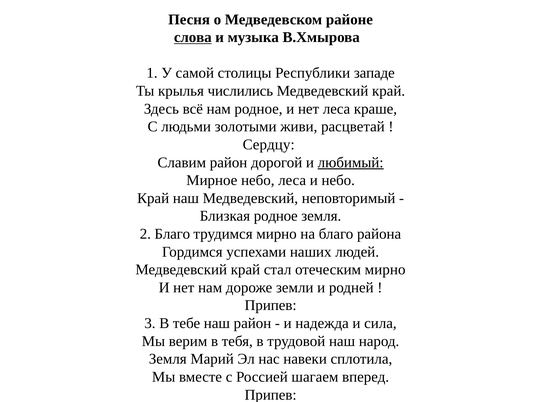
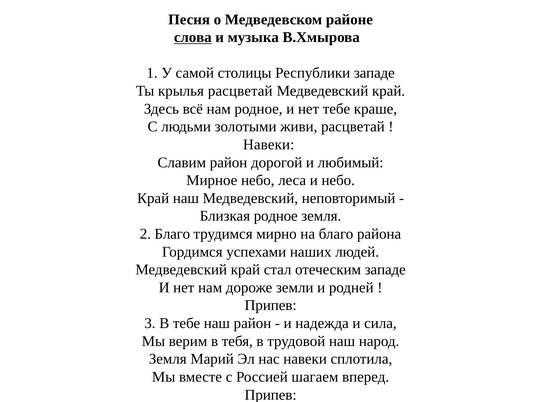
крылья числились: числились -> расцветай
нет леса: леса -> тебе
Сердцу at (269, 145): Сердцу -> Навеки
любимый underline: present -> none
отеческим мирно: мирно -> западе
